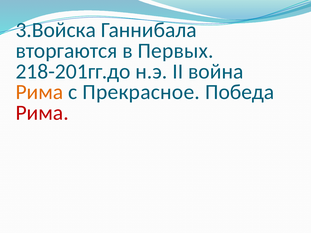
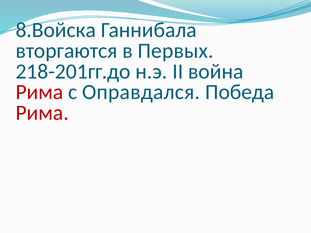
3.Войска: 3.Войска -> 8.Войска
Рима at (39, 92) colour: orange -> red
Прекрасное: Прекрасное -> Оправдался
